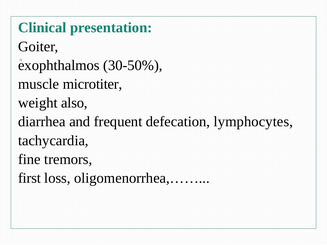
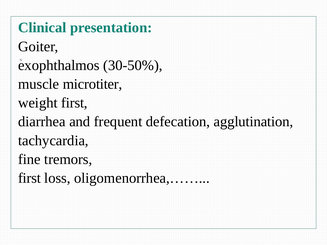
weight also: also -> first
lymphocytes: lymphocytes -> agglutination
